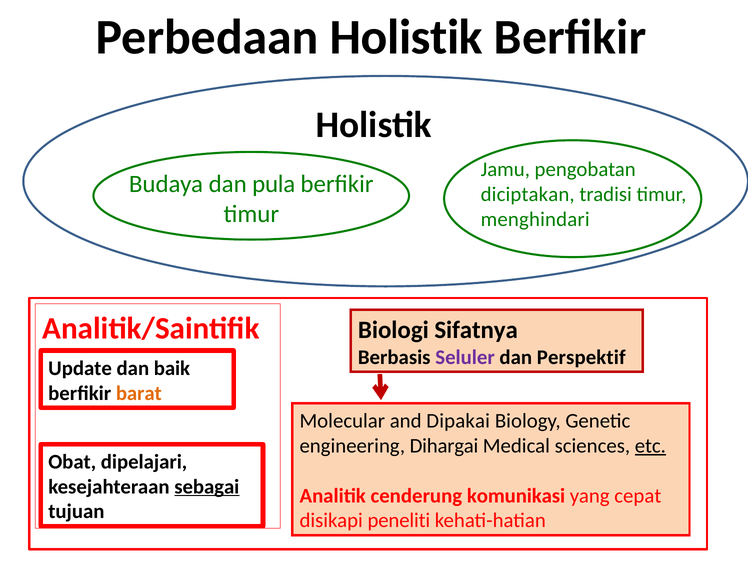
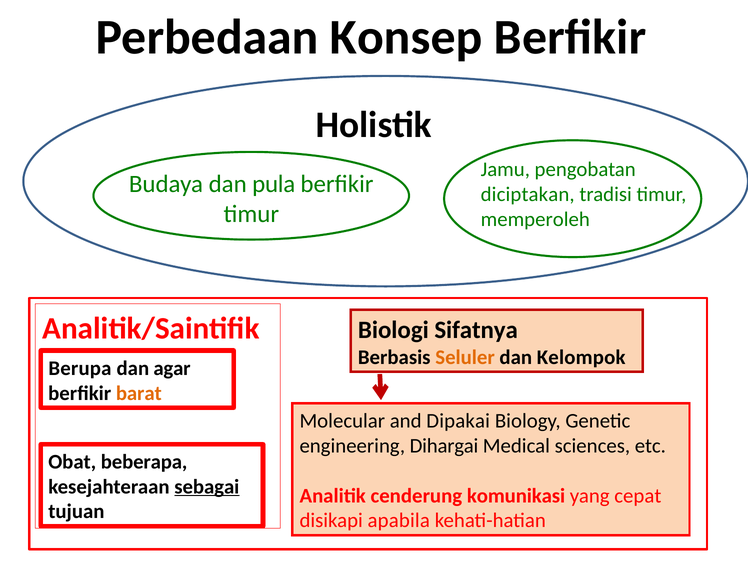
Perbedaan Holistik: Holistik -> Konsep
menghindari: menghindari -> memperoleh
Seluler colour: purple -> orange
Perspektif: Perspektif -> Kelompok
Update: Update -> Berupa
baik: baik -> agar
etc underline: present -> none
dipelajari: dipelajari -> beberapa
peneliti: peneliti -> apabila
